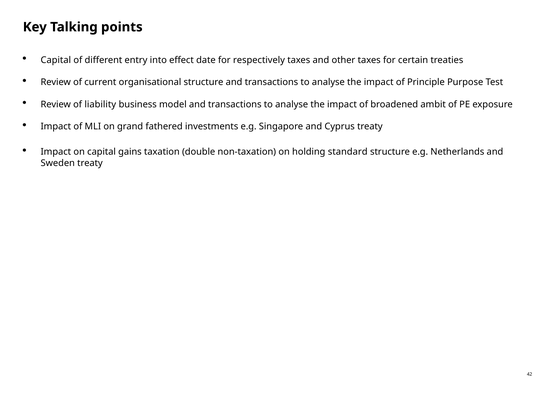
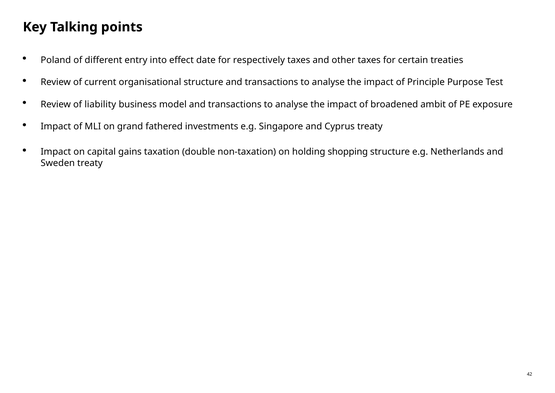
Capital at (56, 60): Capital -> Poland
standard: standard -> shopping
